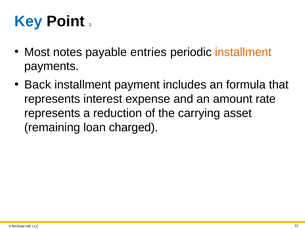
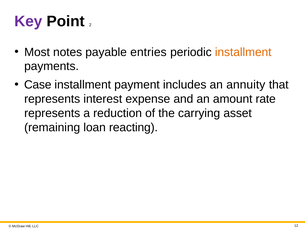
Key colour: blue -> purple
Back: Back -> Case
formula: formula -> annuity
charged: charged -> reacting
